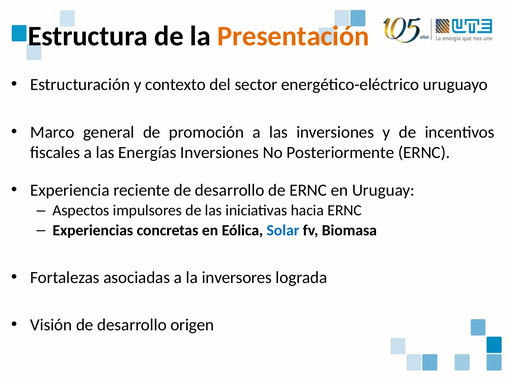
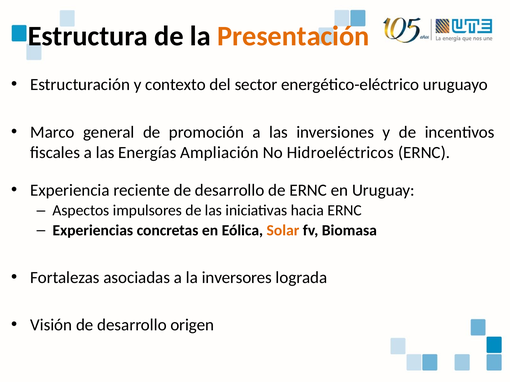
Energías Inversiones: Inversiones -> Ampliación
Posteriormente: Posteriormente -> Hidroeléctricos
Solar colour: blue -> orange
